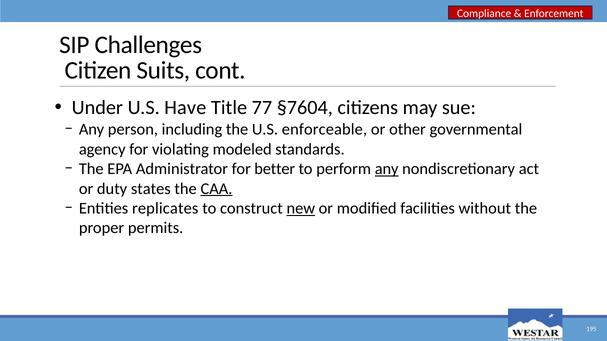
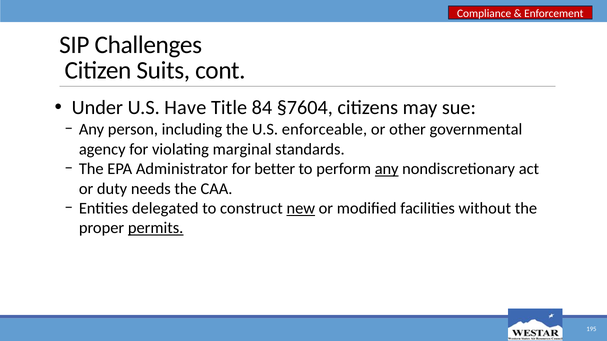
77: 77 -> 84
modeled: modeled -> marginal
states: states -> needs
CAA underline: present -> none
replicates: replicates -> delegated
permits underline: none -> present
